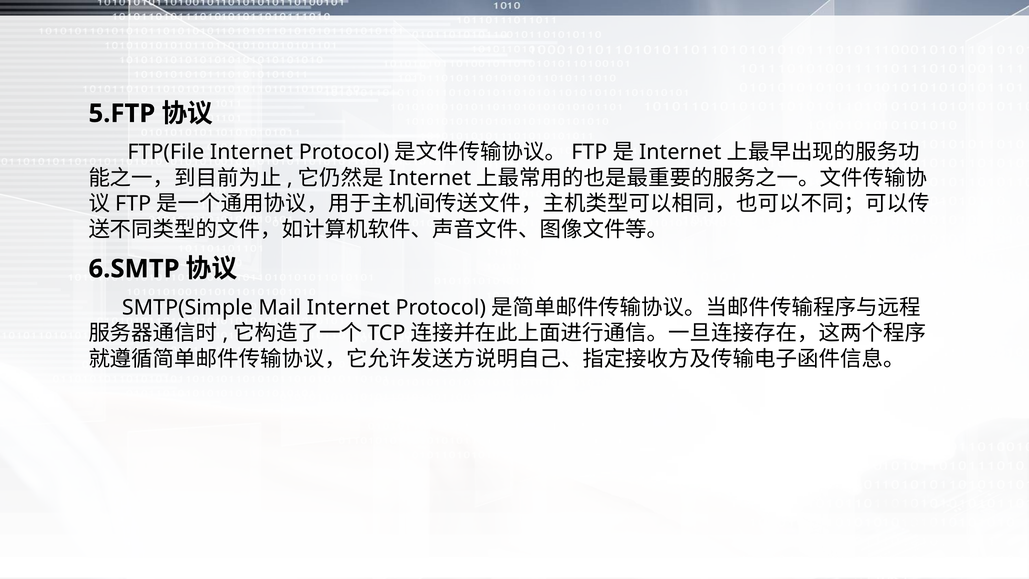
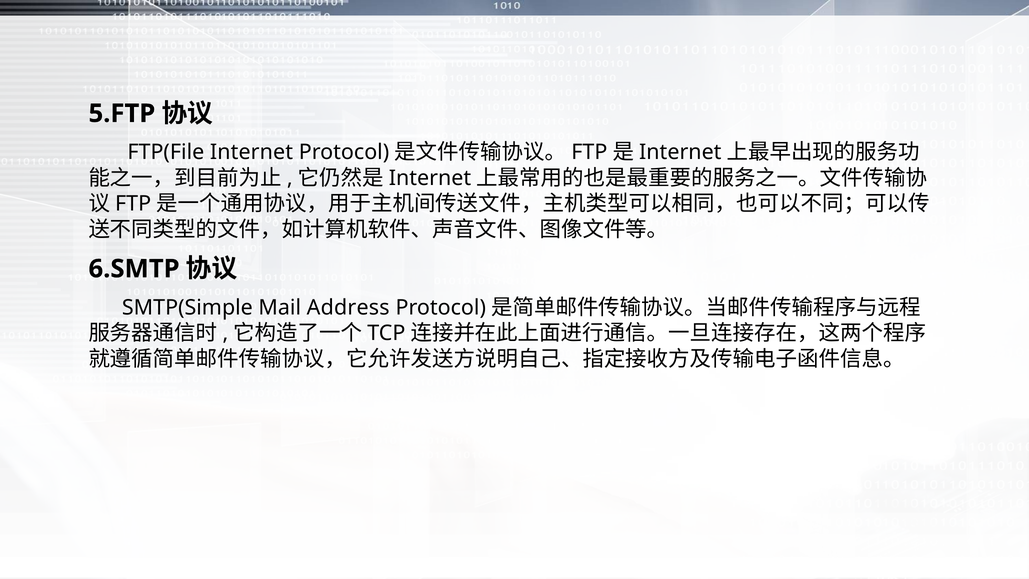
Mail Internet: Internet -> Address
